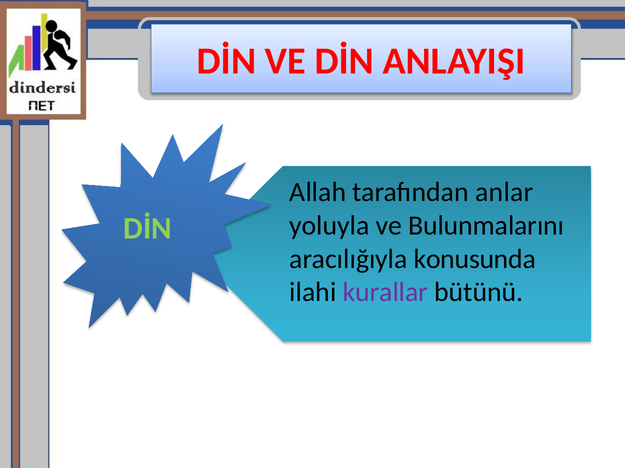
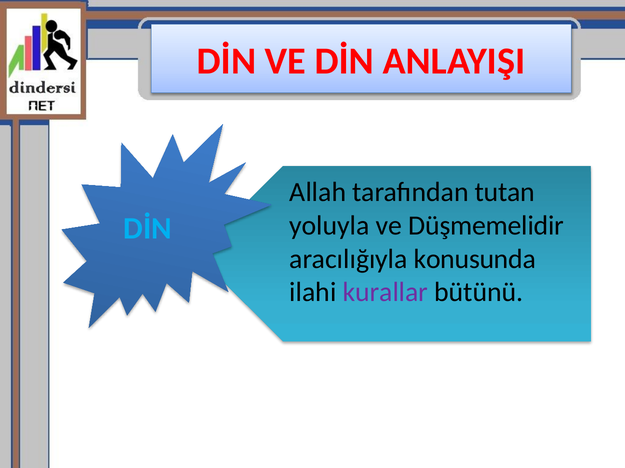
anlar: anlar -> tutan
Bulunmalarını: Bulunmalarını -> Düşmemelidir
DİN at (148, 229) colour: light green -> light blue
